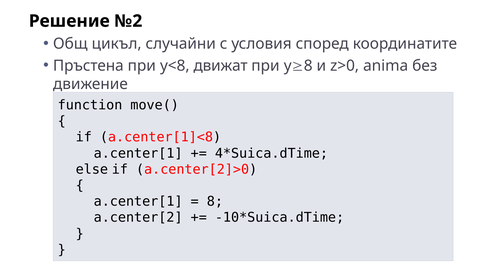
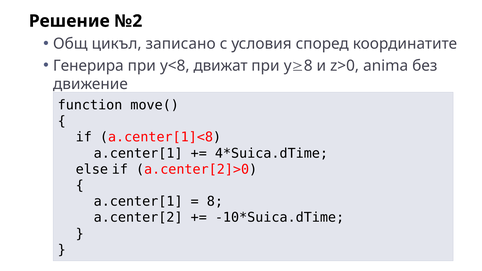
случайни: случайни -> записано
Пръстена: Пръстена -> Генерира
